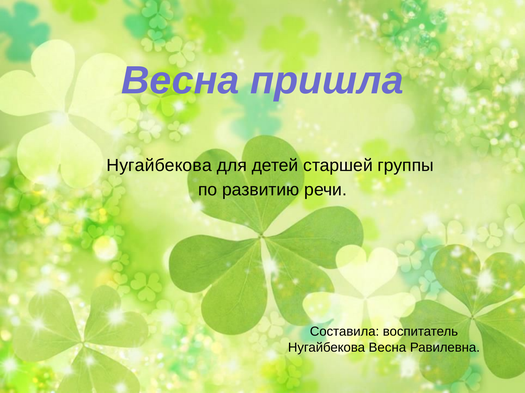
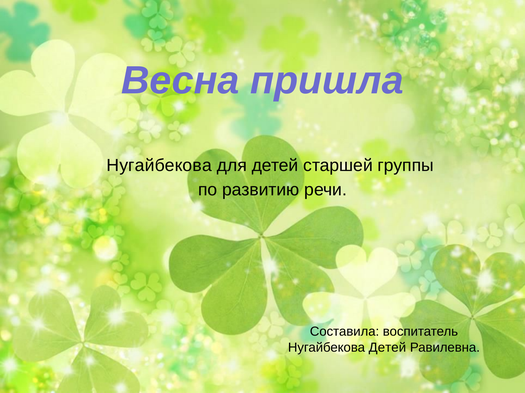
Нугайбекова Весна: Весна -> Детей
